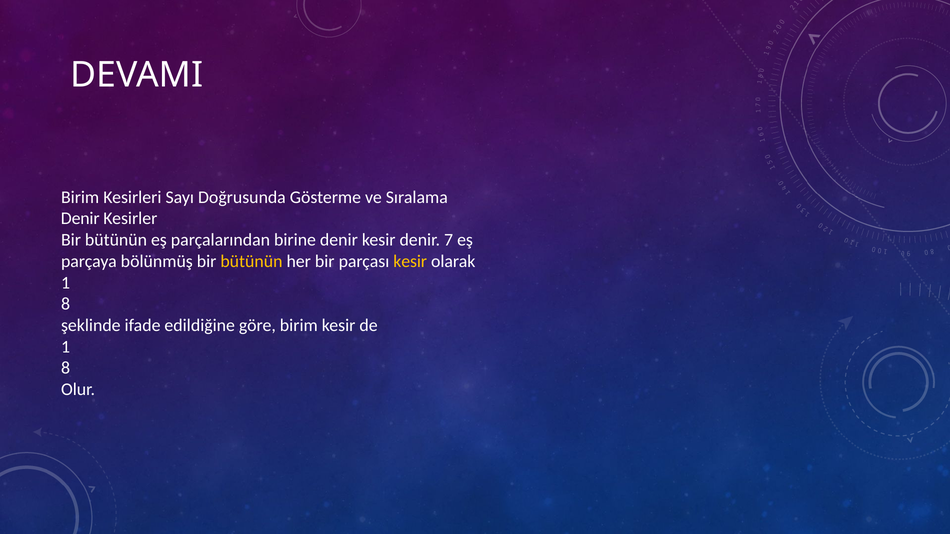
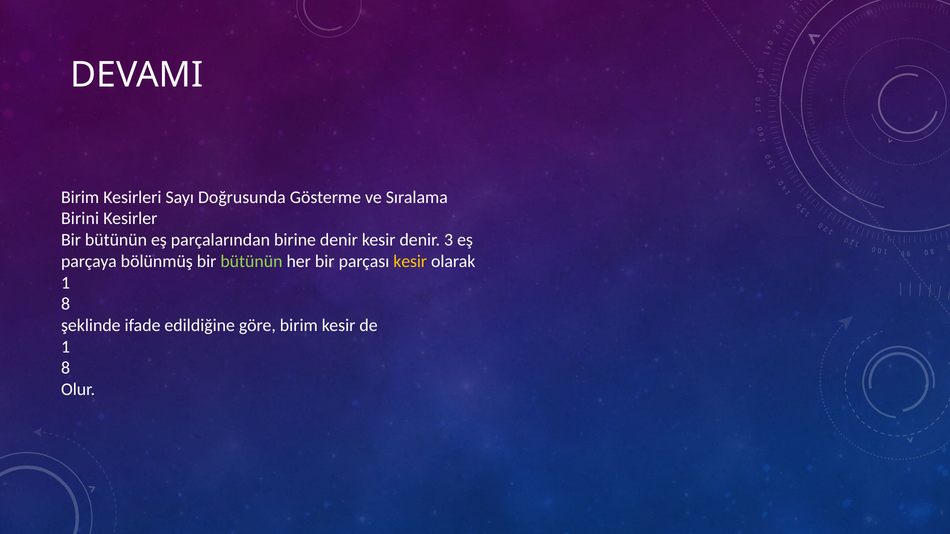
Denir at (80, 219): Denir -> Birini
7: 7 -> 3
bütünün at (251, 262) colour: yellow -> light green
